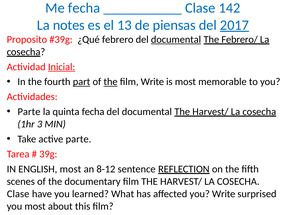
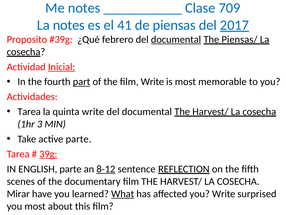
Me fecha: fecha -> notes
142: 142 -> 709
13: 13 -> 41
Febrero/: Febrero/ -> Piensas/
the at (111, 82) underline: present -> none
Parte at (29, 111): Parte -> Tarea
quinta fecha: fecha -> write
39g underline: none -> present
ENGLISH most: most -> parte
8-12 underline: none -> present
Clase at (18, 193): Clase -> Mirar
What underline: none -> present
